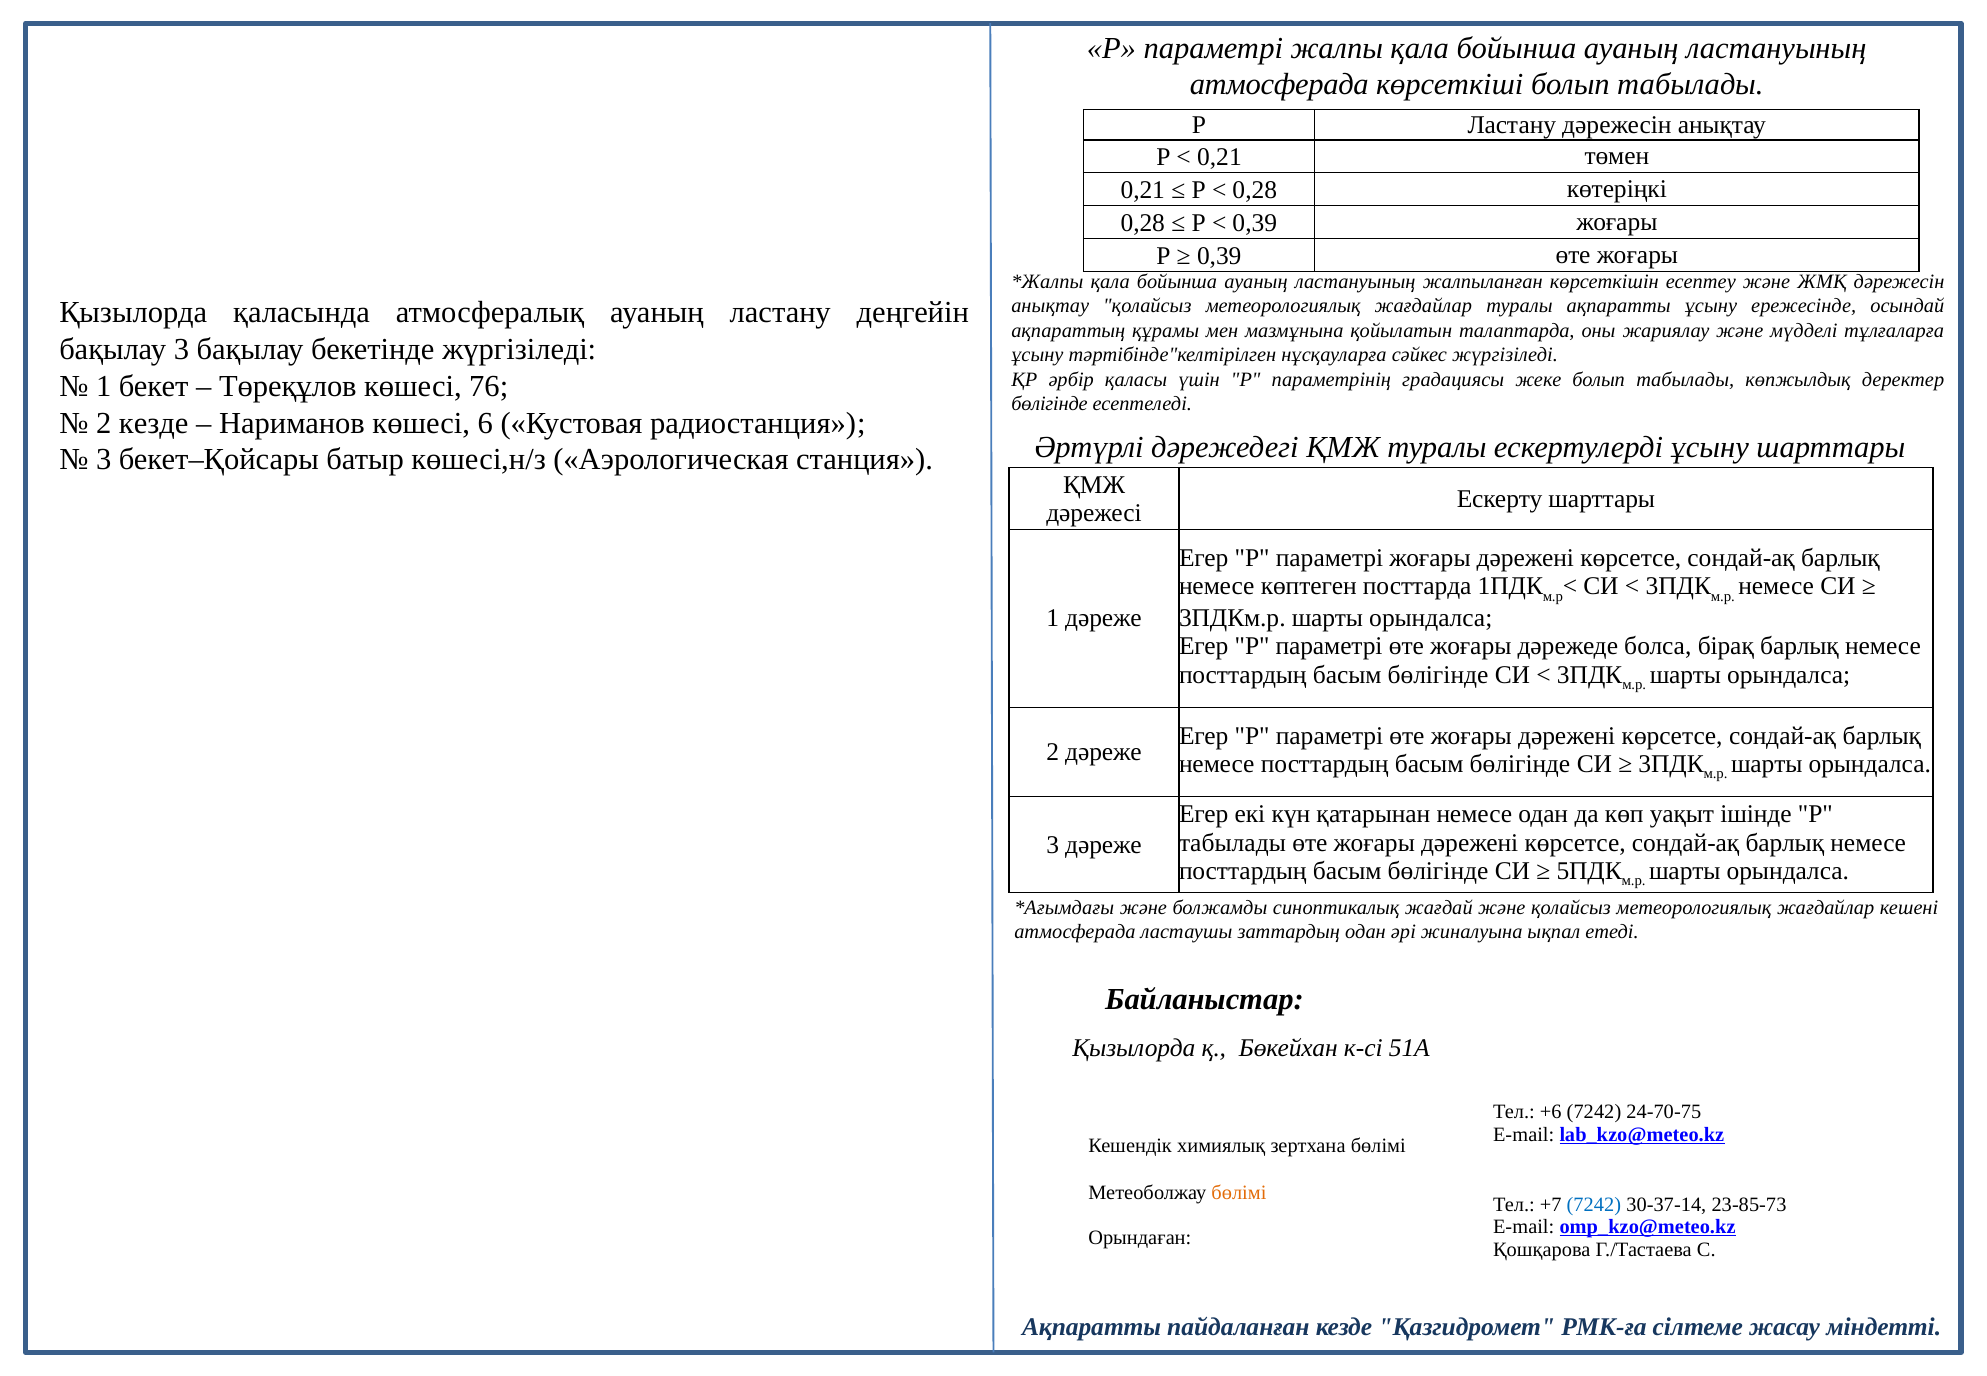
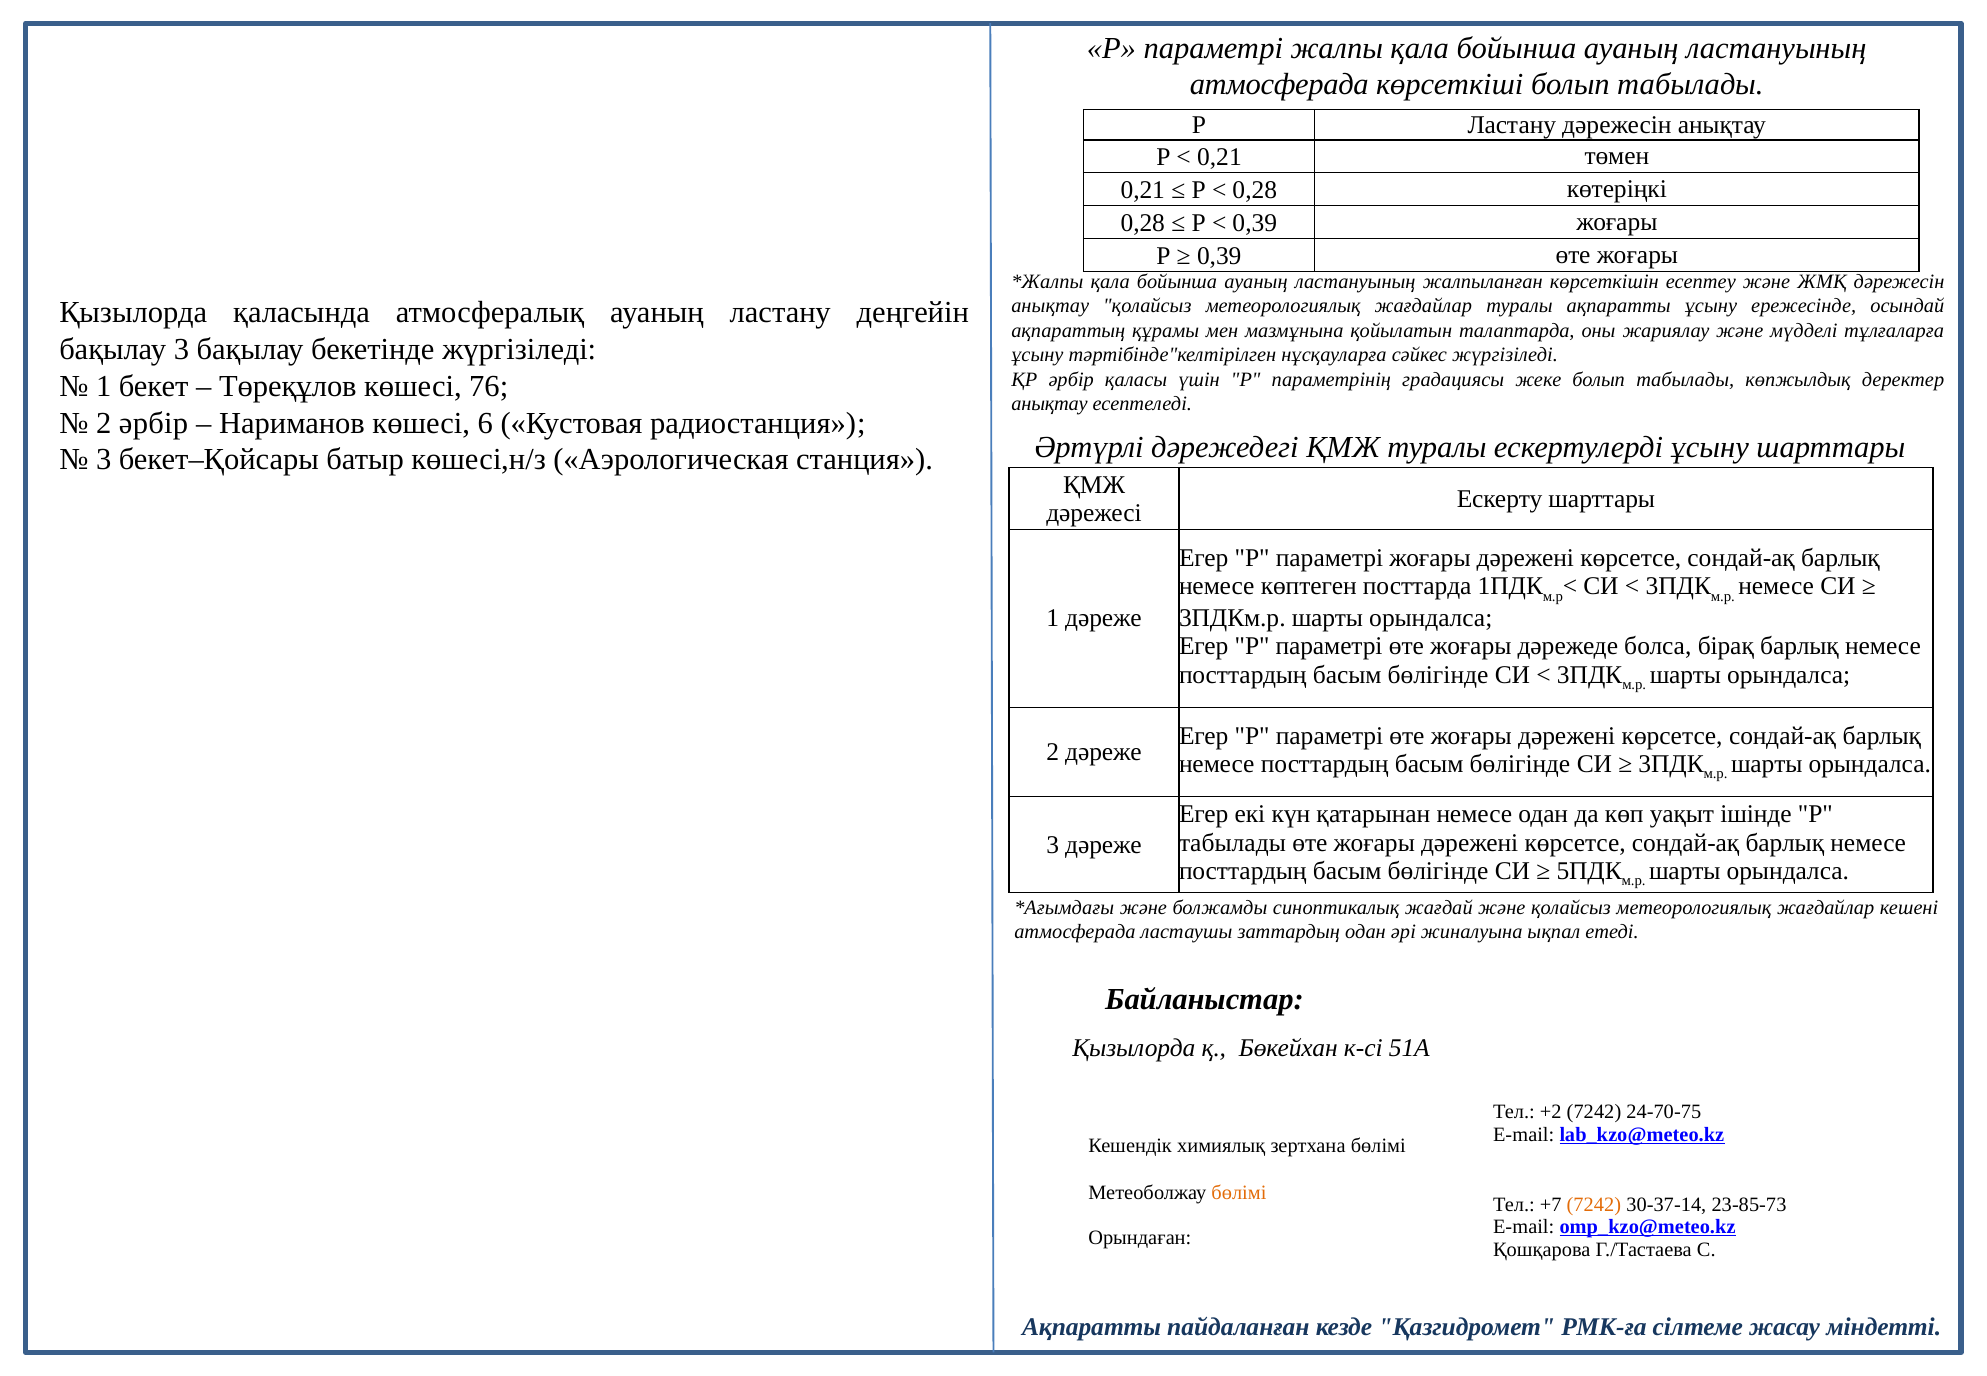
бөлігінде at (1050, 404): бөлігінде -> анықтау
2 кезде: кезде -> әрбір
+6: +6 -> +2
7242 at (1594, 1204) colour: blue -> orange
